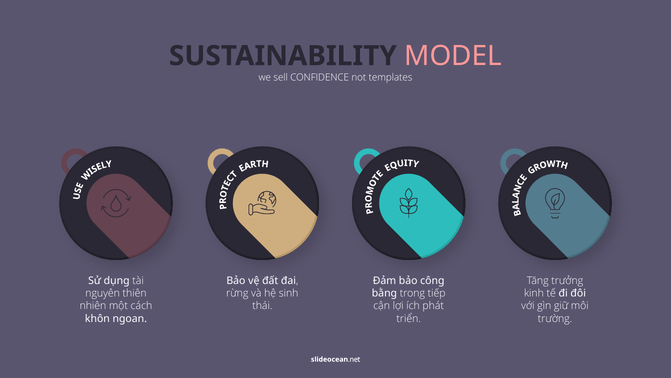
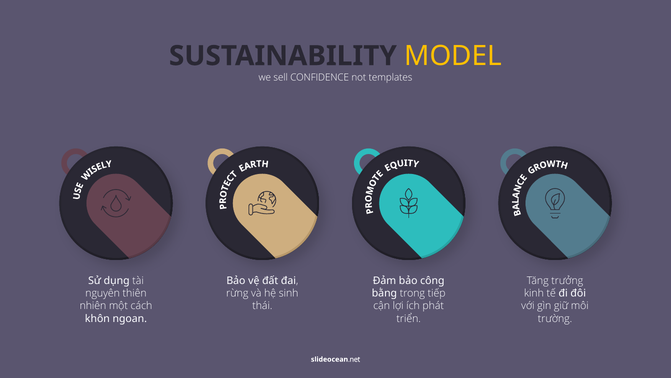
MODEL colour: pink -> yellow
